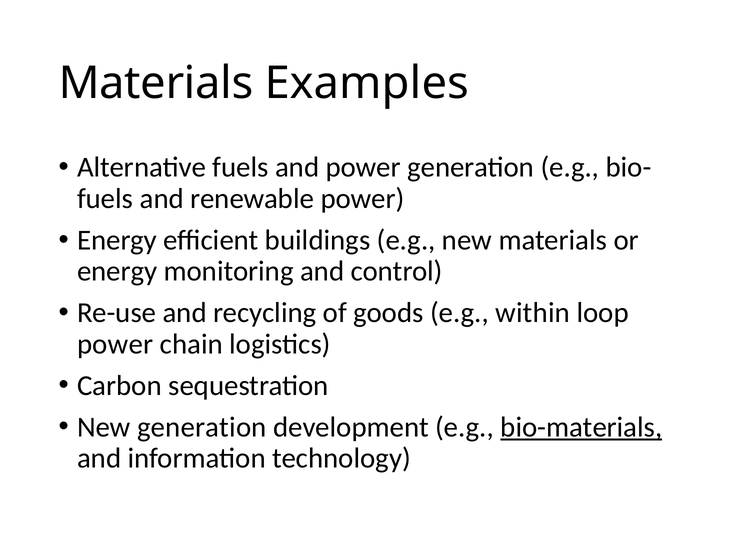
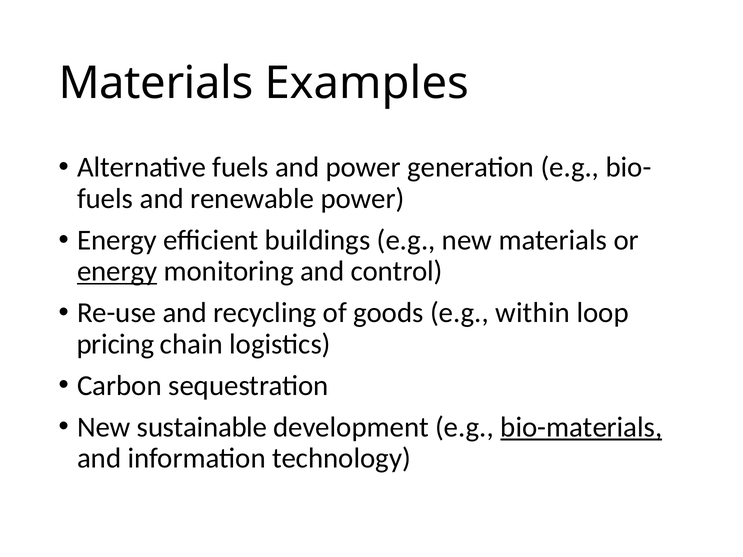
energy at (117, 271) underline: none -> present
power at (115, 344): power -> pricing
New generation: generation -> sustainable
